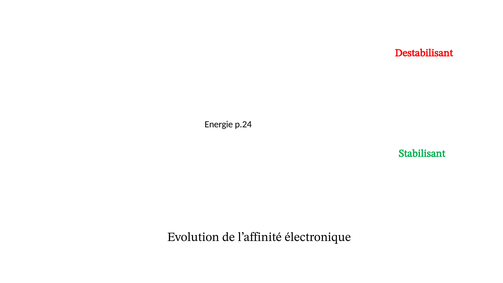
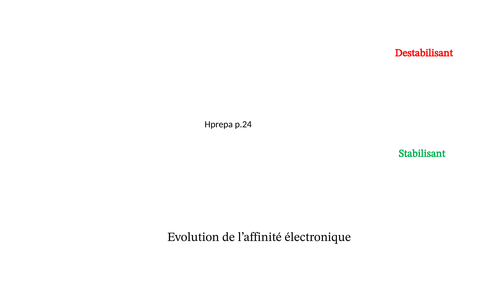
Energie: Energie -> Hprepa
